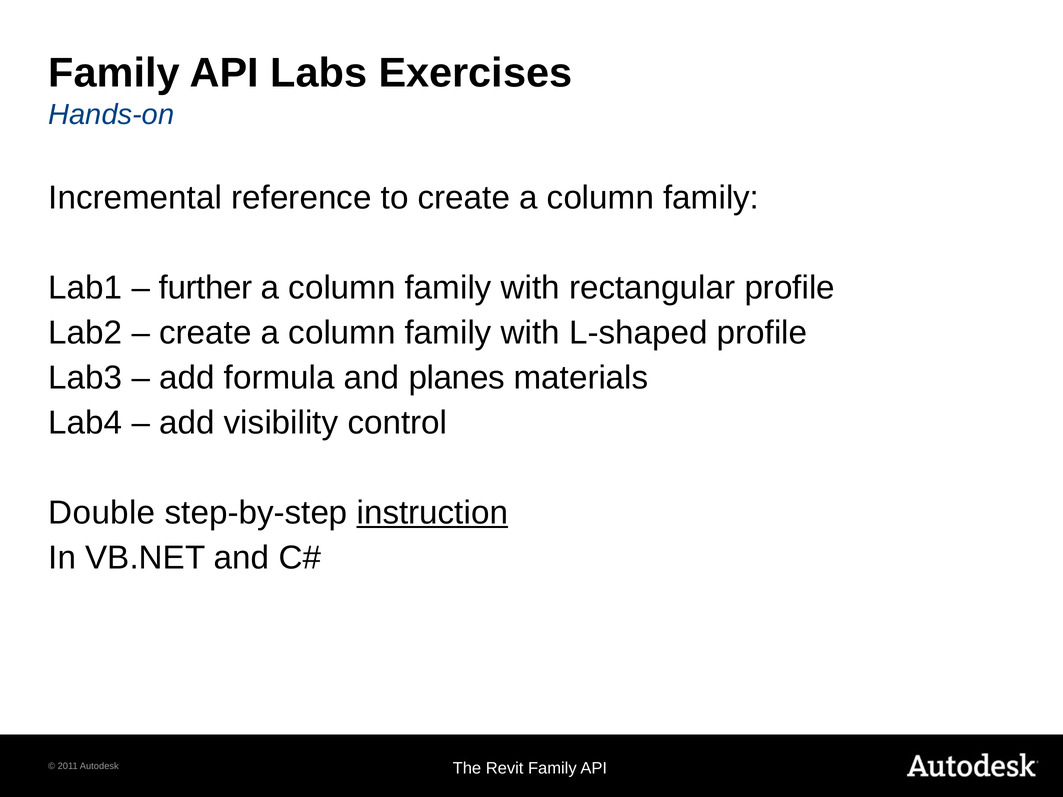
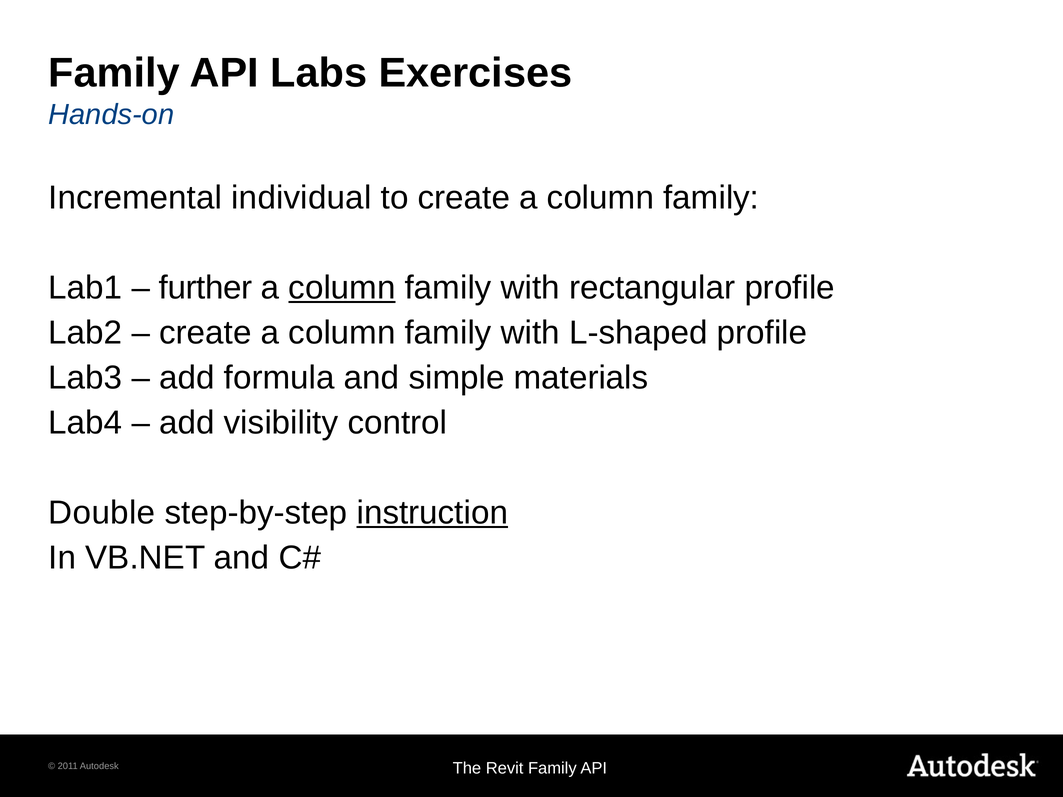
reference: reference -> individual
column at (342, 288) underline: none -> present
planes: planes -> simple
